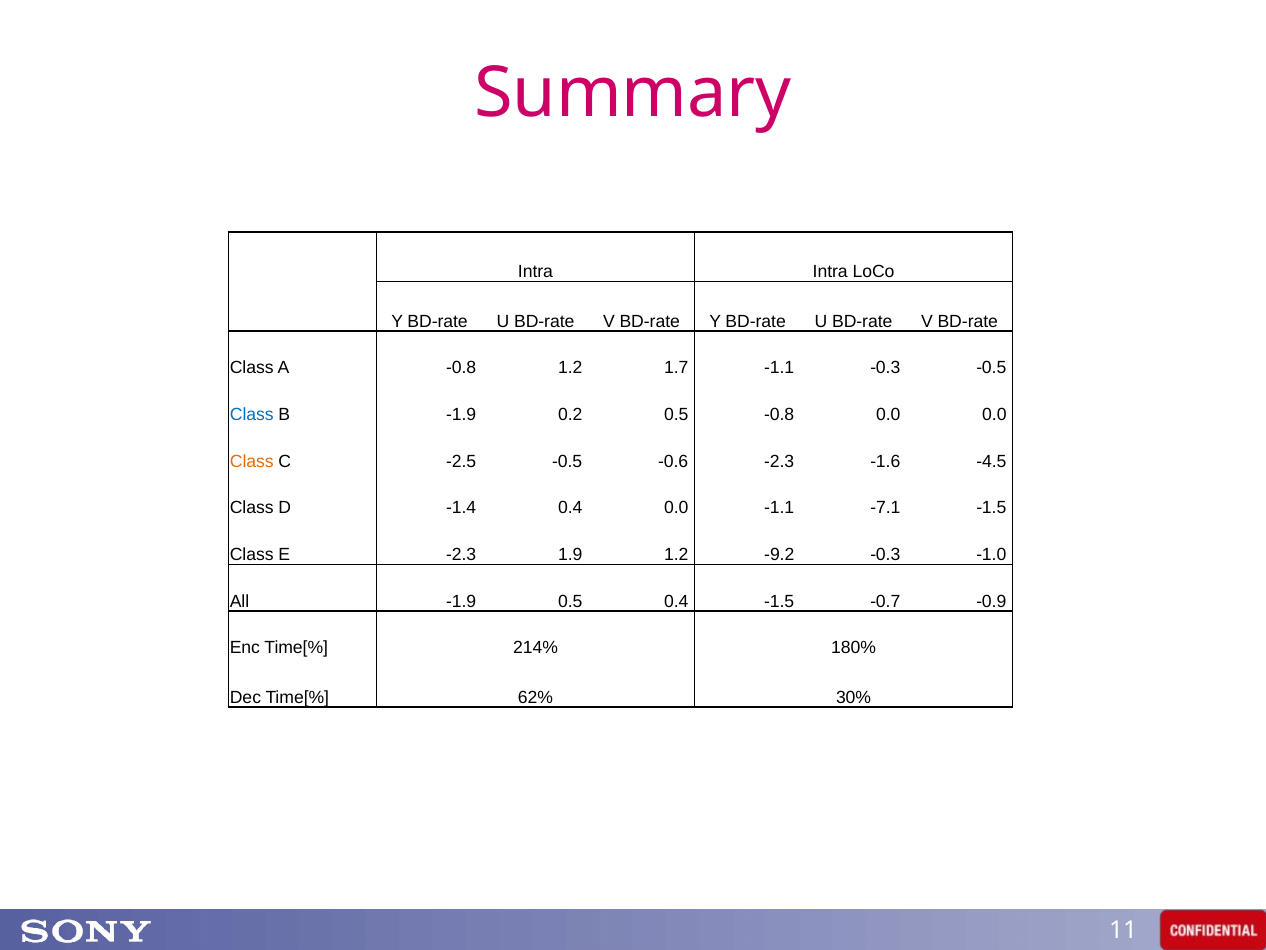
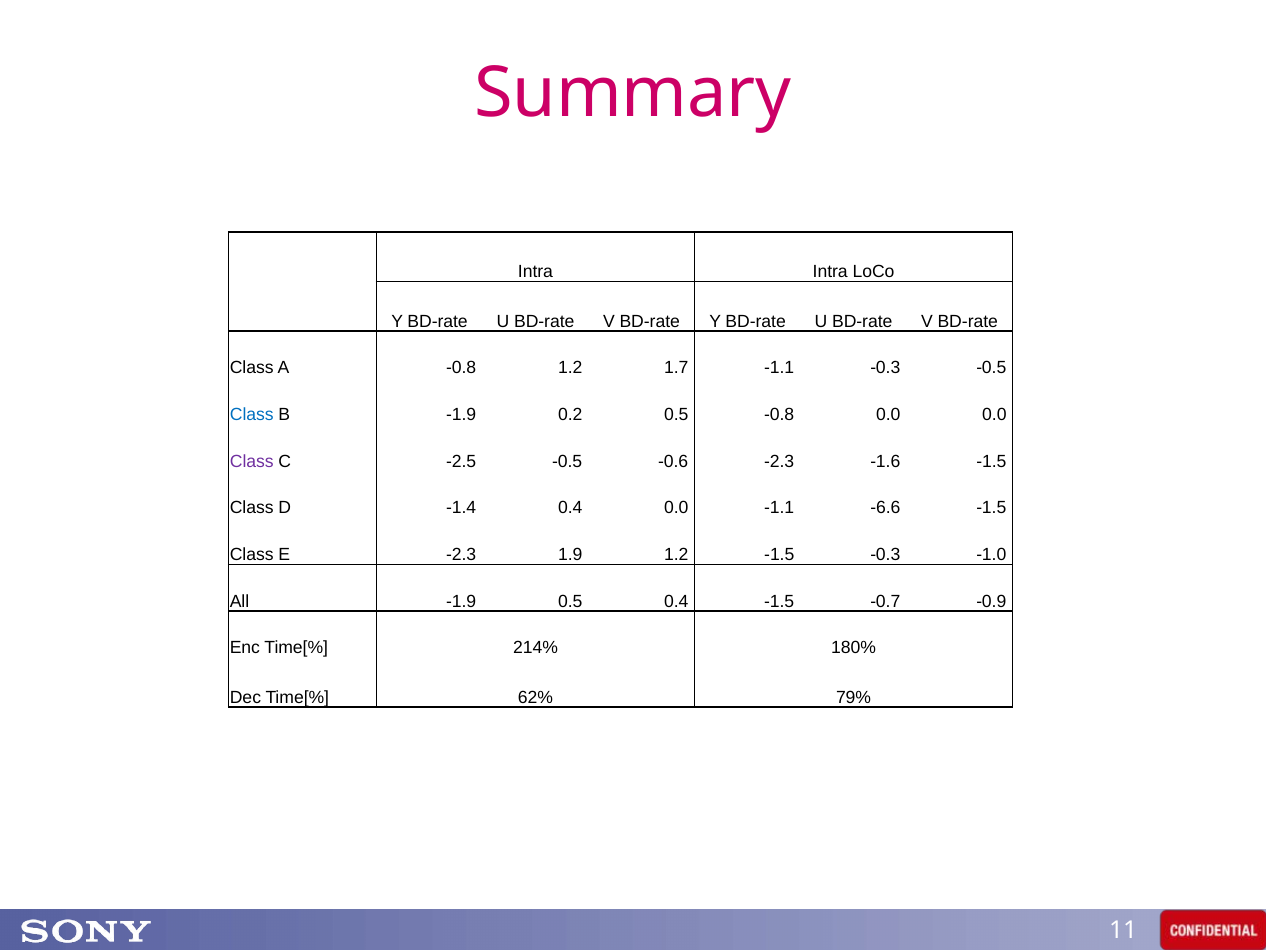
Class at (252, 461) colour: orange -> purple
-1.6 -4.5: -4.5 -> -1.5
-7.1: -7.1 -> -6.6
1.2 -9.2: -9.2 -> -1.5
30%: 30% -> 79%
